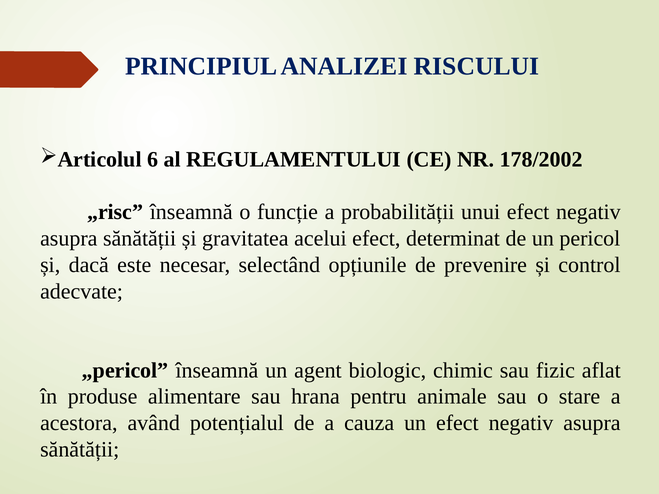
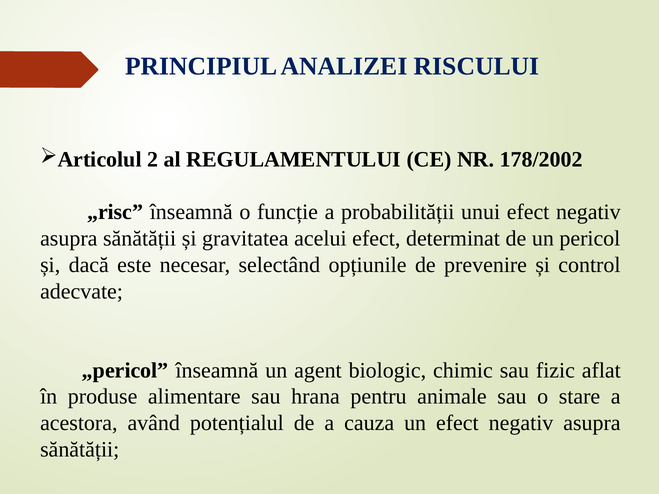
6: 6 -> 2
